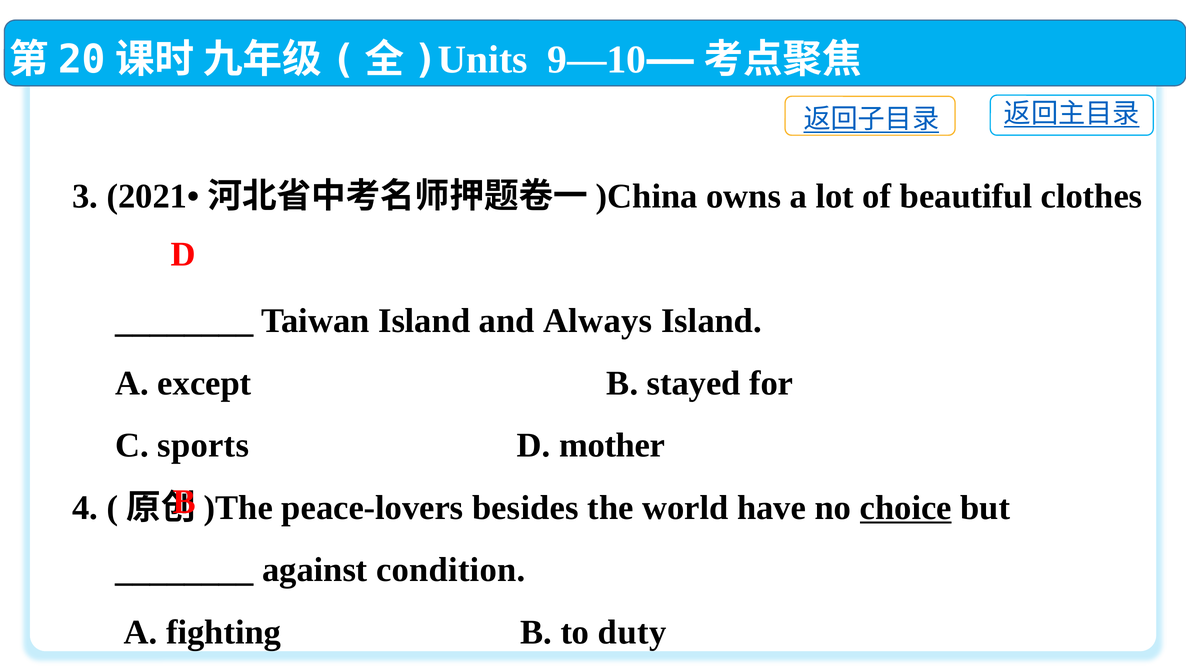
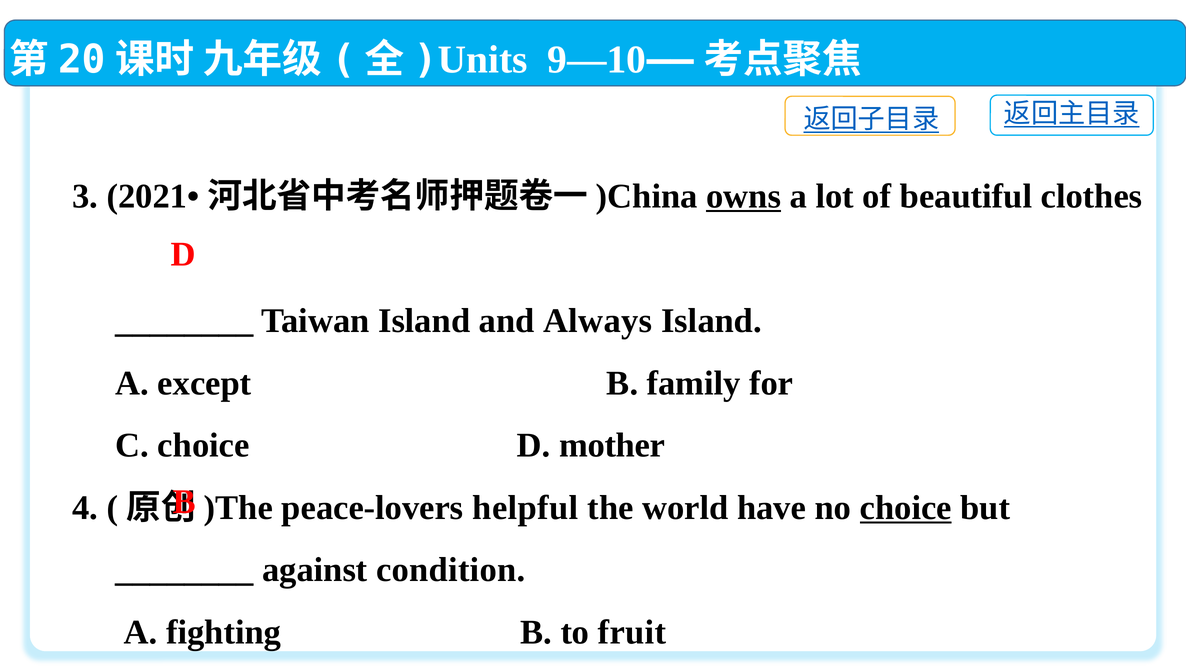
owns underline: none -> present
stayed: stayed -> family
C sports: sports -> choice
besides: besides -> helpful
duty: duty -> fruit
